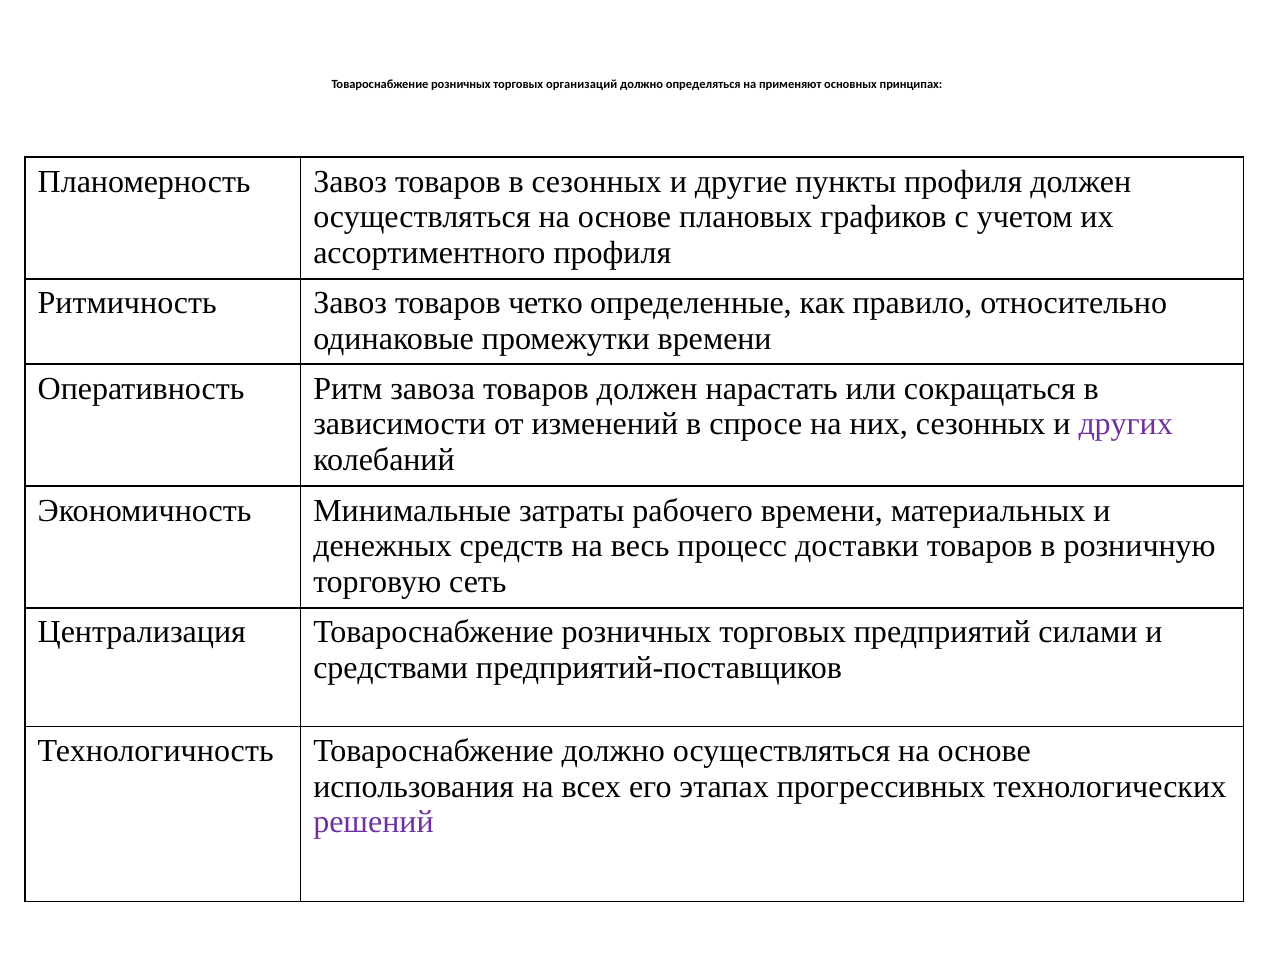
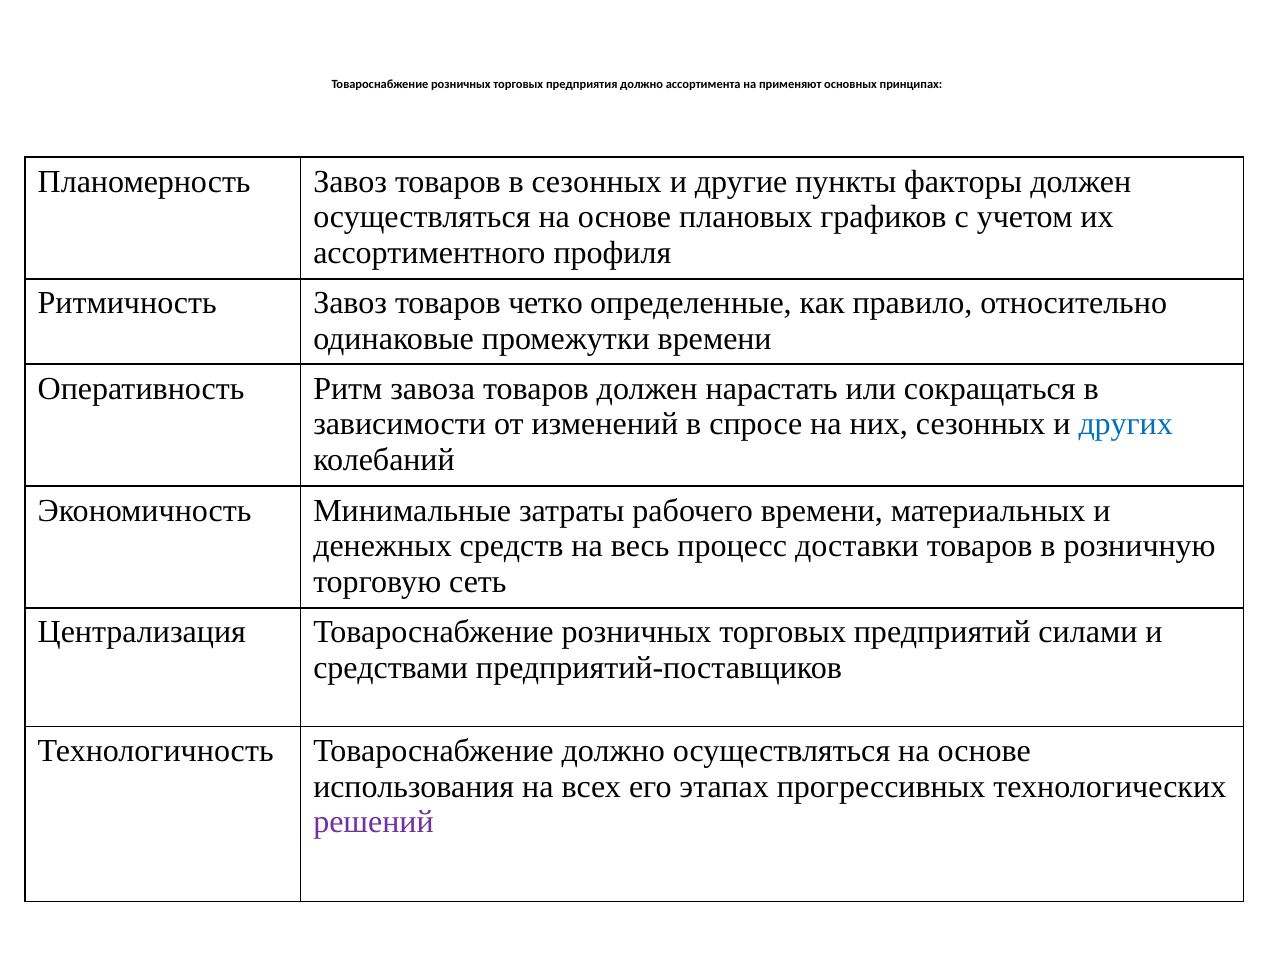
организаций: организаций -> предприятия
определяться: определяться -> ассортимента
пункты профиля: профиля -> факторы
других colour: purple -> blue
